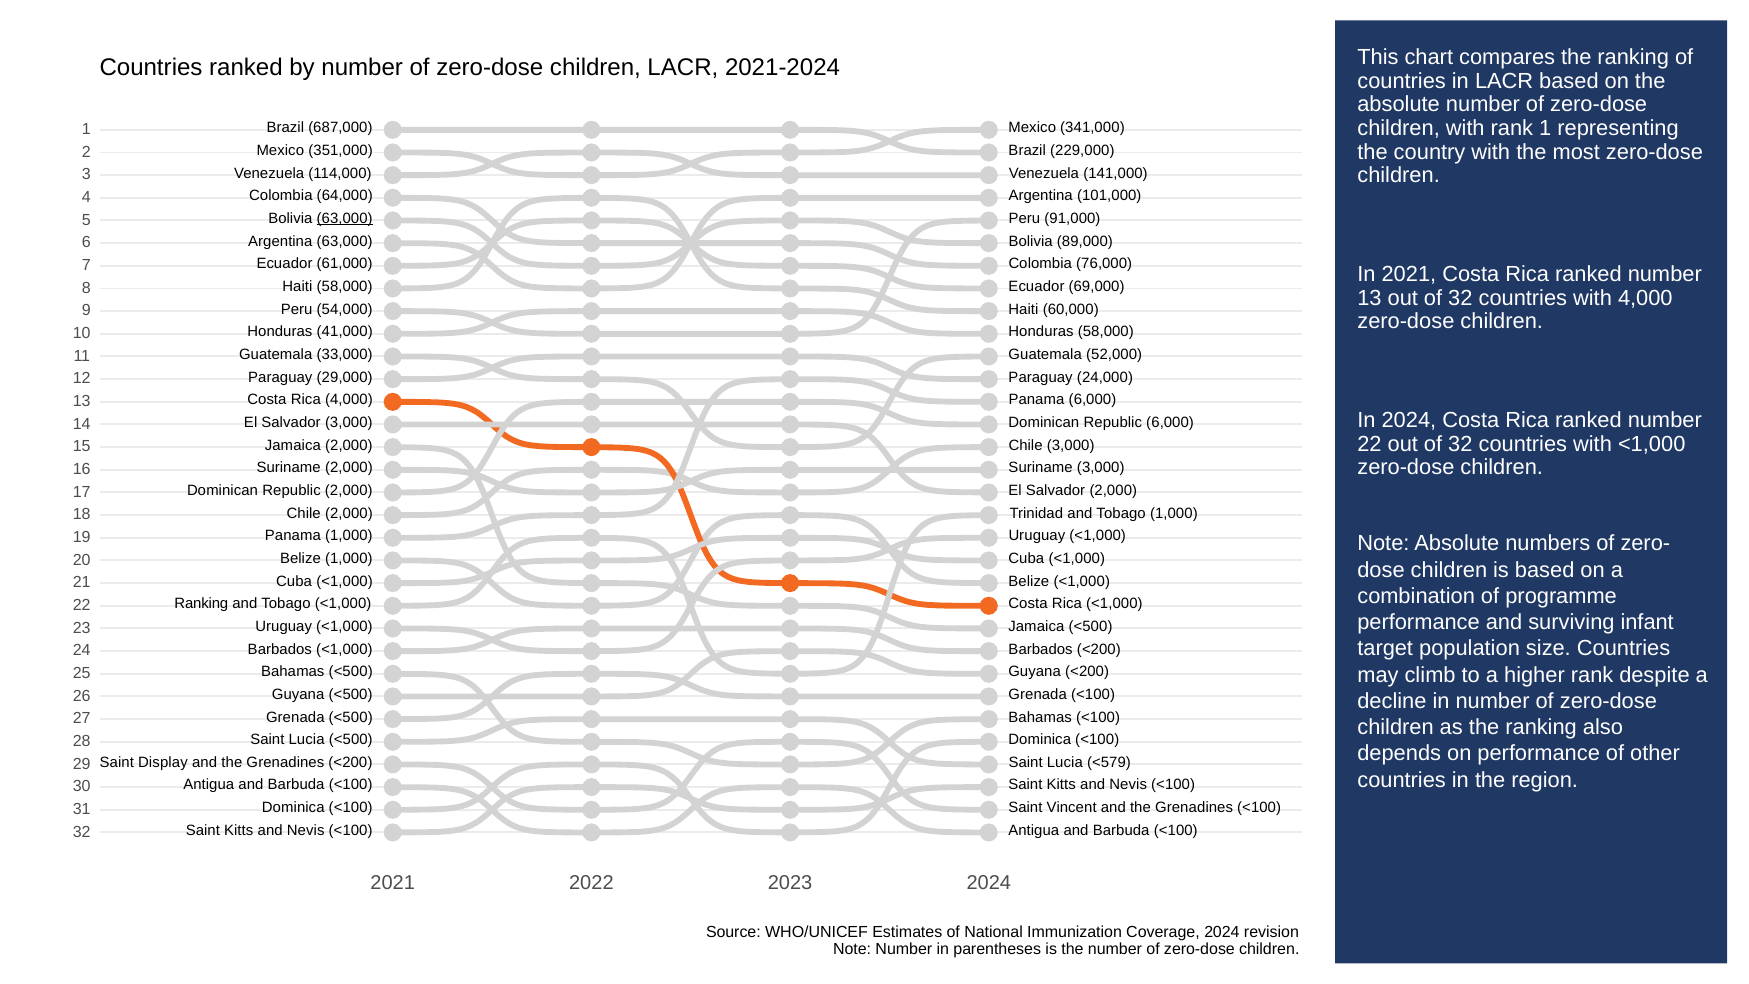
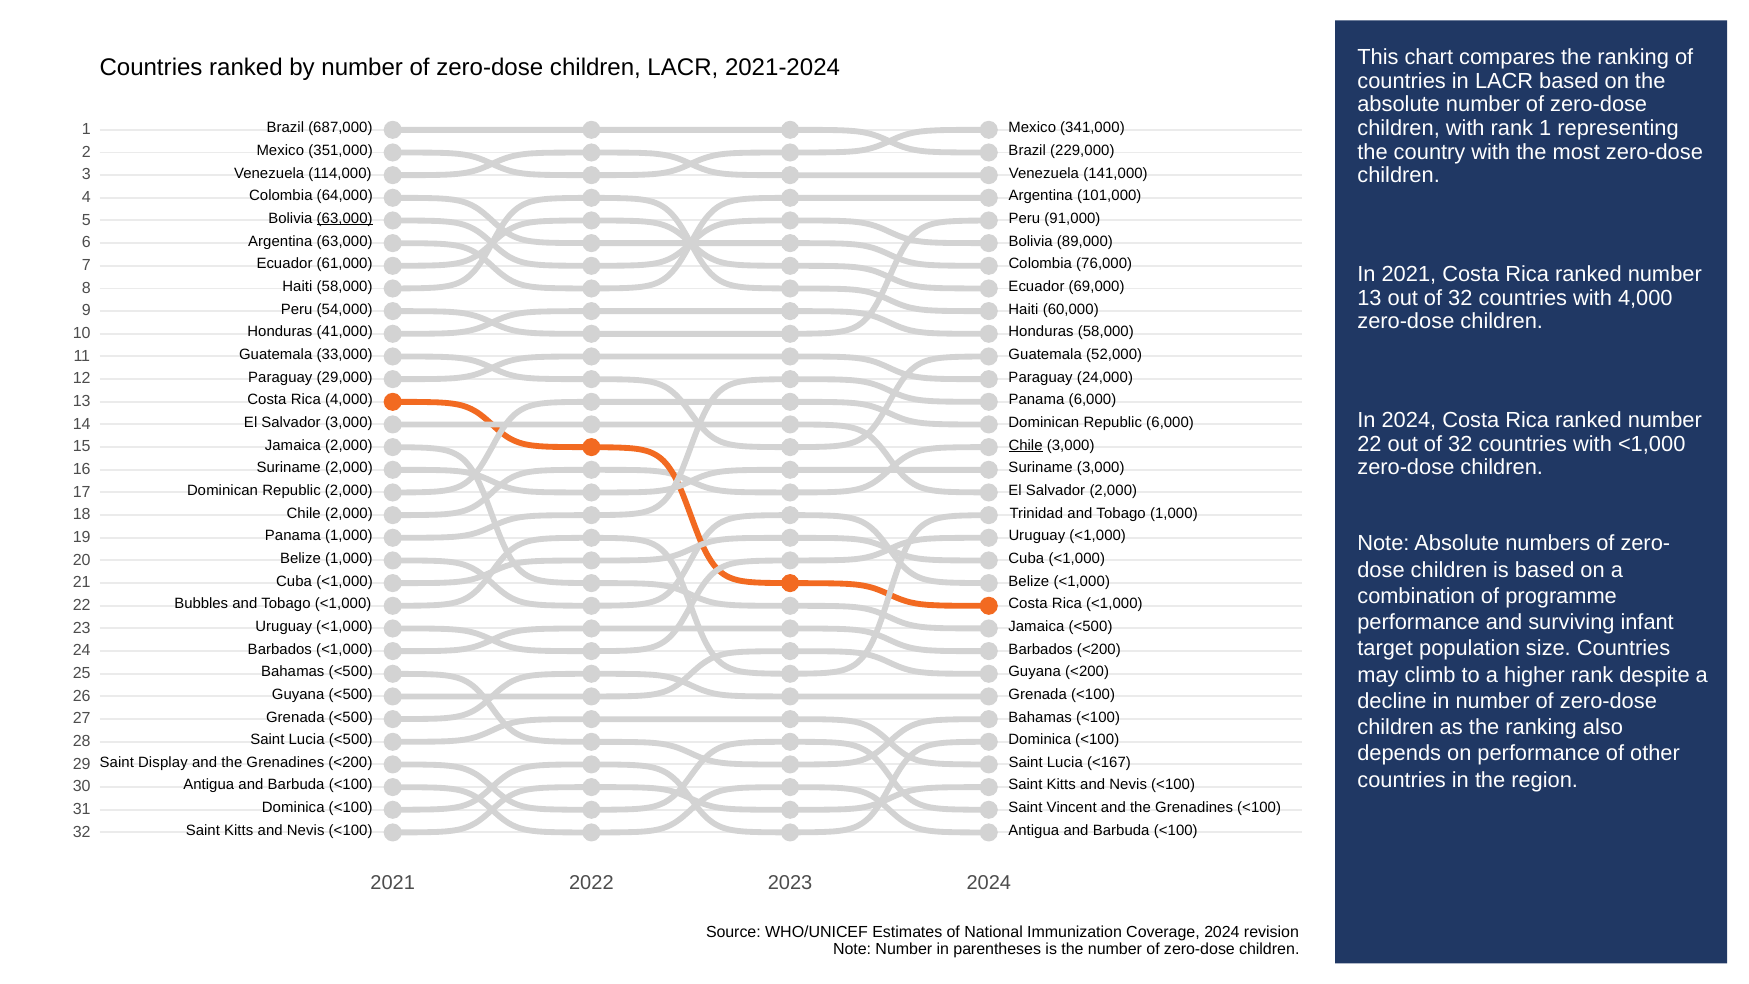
Chile at (1026, 445) underline: none -> present
Ranking at (201, 604): Ranking -> Bubbles
<579: <579 -> <167
